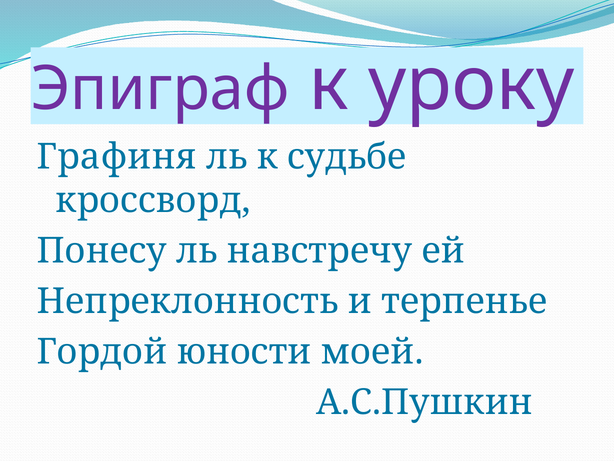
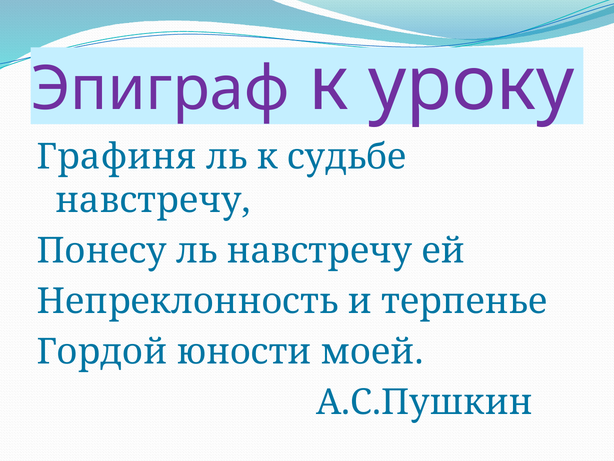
кроссворд at (153, 200): кроссворд -> навстречу
